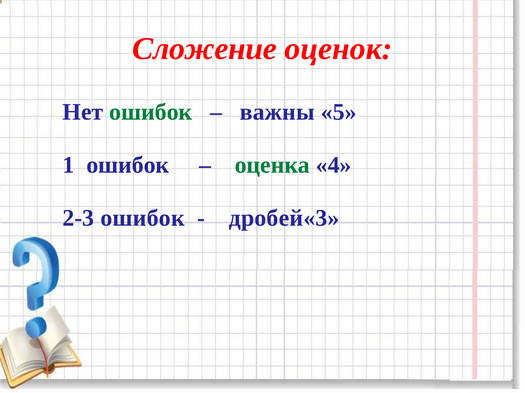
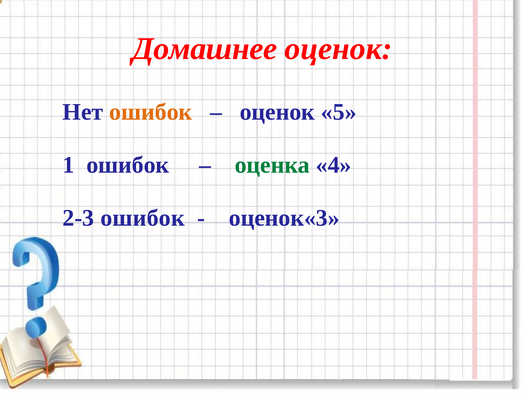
Сложение: Сложение -> Домашнее
ошибок at (151, 112) colour: green -> orange
важны at (277, 112): важны -> оценок
дробей«3: дробей«3 -> оценок«3
